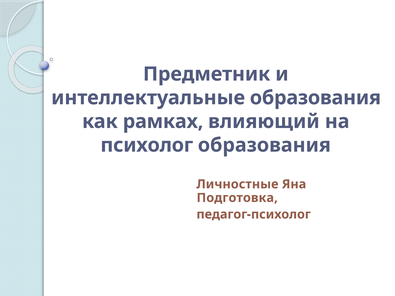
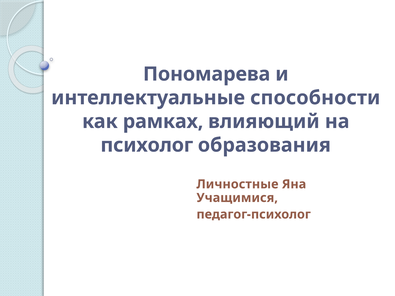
Предметник: Предметник -> Пономарева
интеллектуальные образования: образования -> способности
Подготовка: Подготовка -> Учащимися
